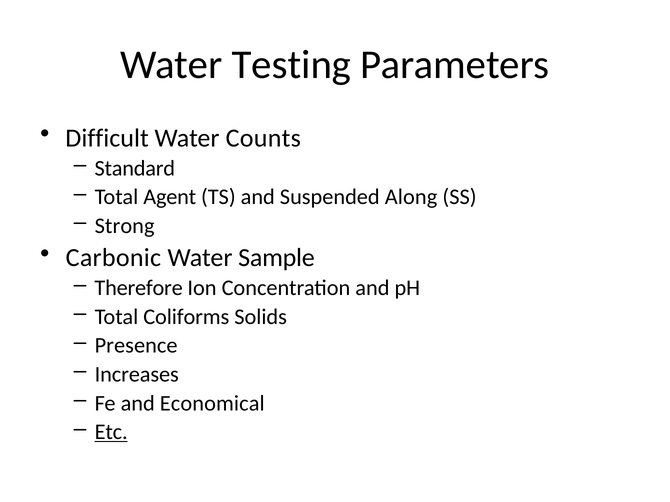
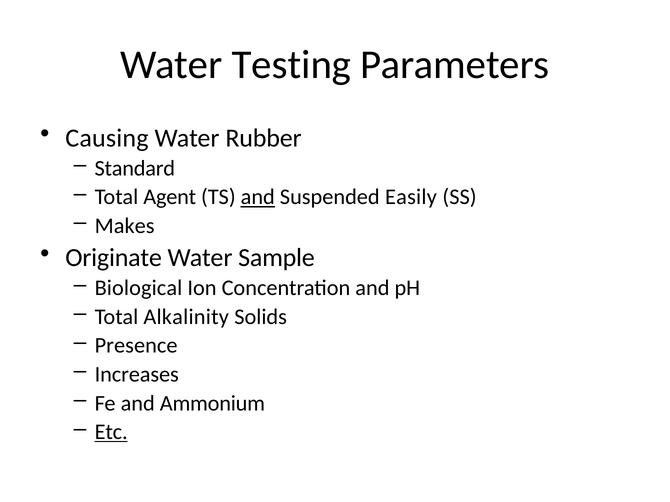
Difficult: Difficult -> Causing
Counts: Counts -> Rubber
and at (258, 197) underline: none -> present
Along: Along -> Easily
Strong: Strong -> Makes
Carbonic: Carbonic -> Originate
Therefore: Therefore -> Biological
Coliforms: Coliforms -> Alkalinity
Economical: Economical -> Ammonium
